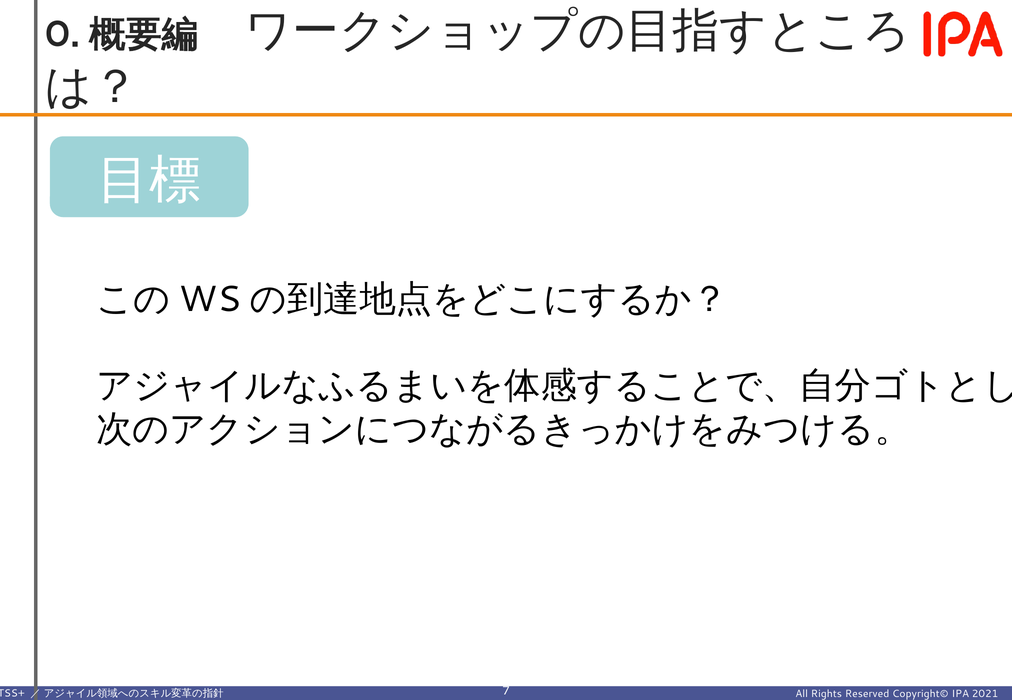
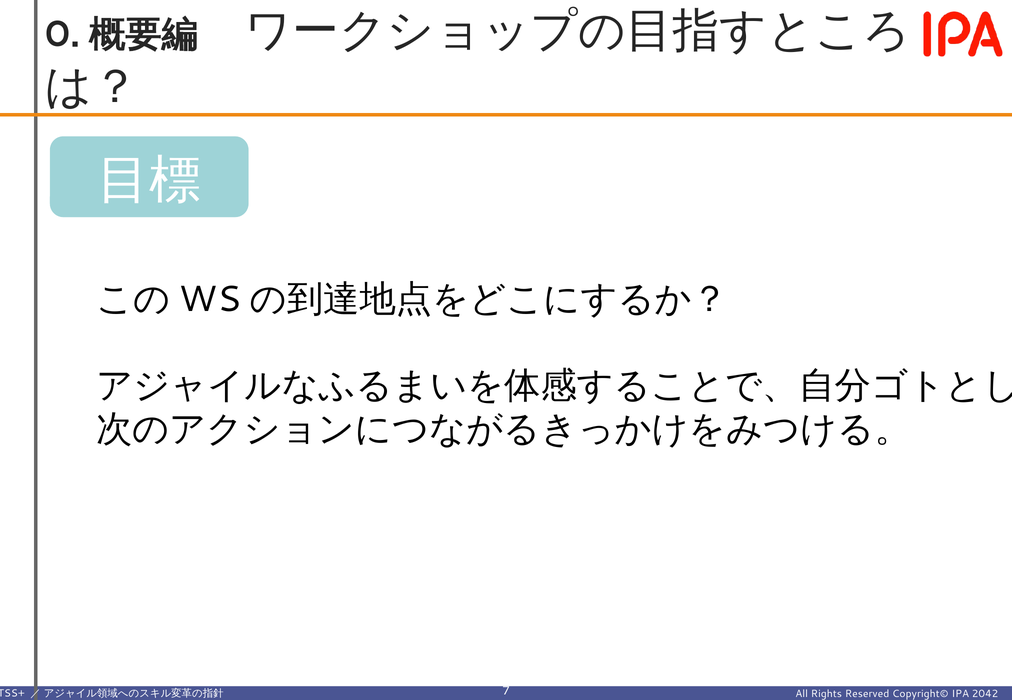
2021: 2021 -> 2042
